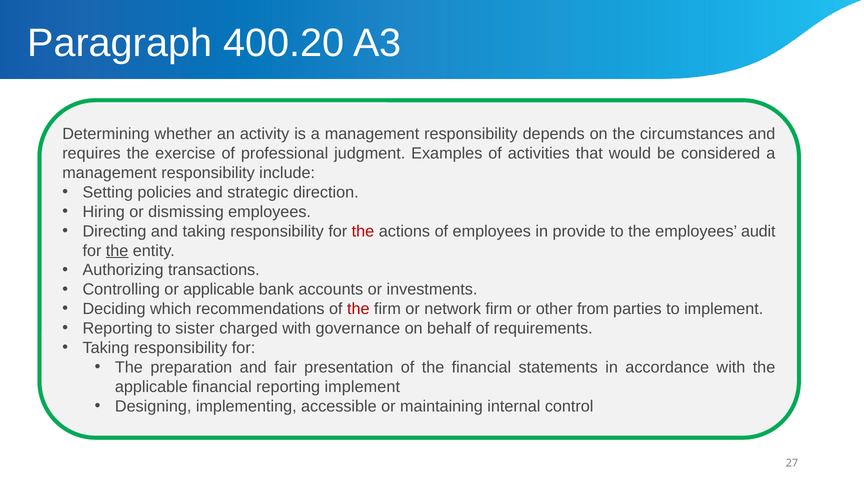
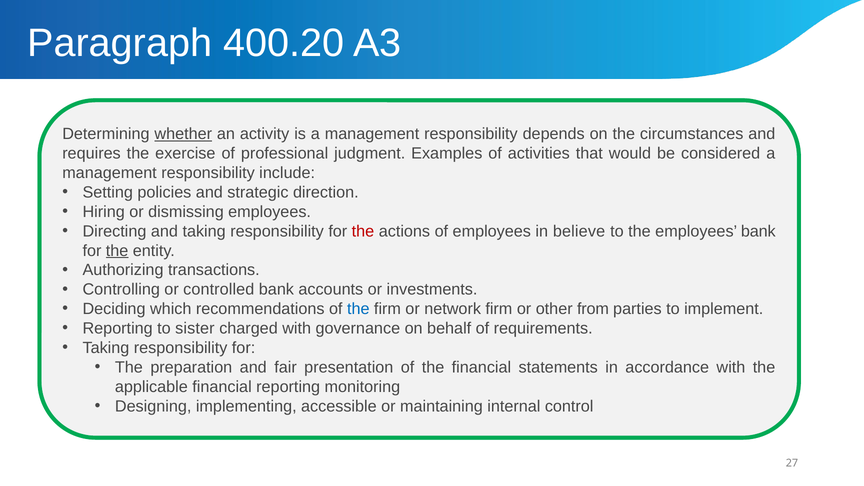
whether underline: none -> present
provide: provide -> believe
employees audit: audit -> bank
or applicable: applicable -> controlled
the at (358, 309) colour: red -> blue
reporting implement: implement -> monitoring
